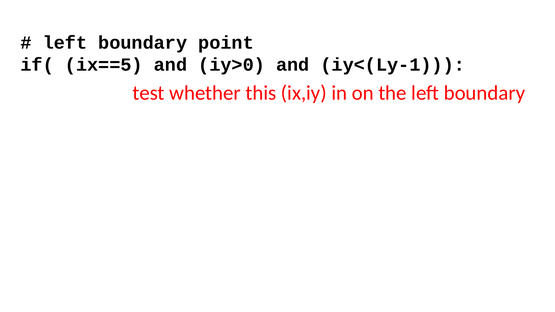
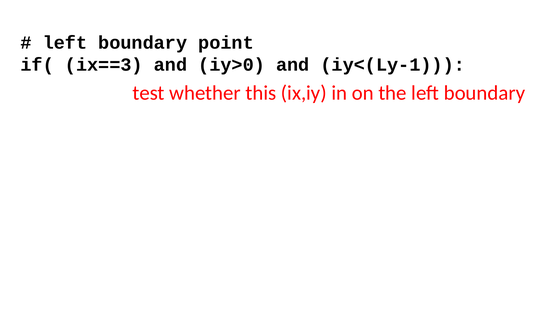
ix==5: ix==5 -> ix==3
